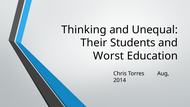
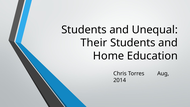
Thinking at (84, 30): Thinking -> Students
Worst: Worst -> Home
